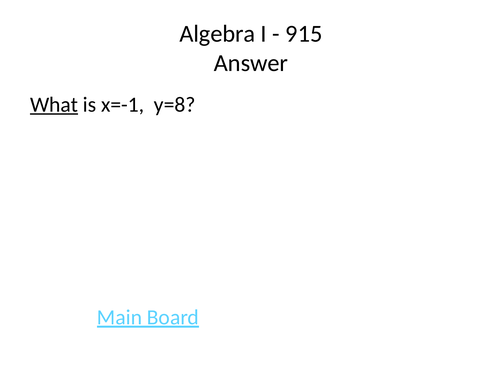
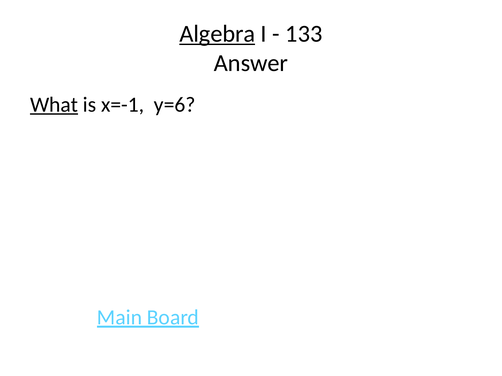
Algebra underline: none -> present
915: 915 -> 133
y=8: y=8 -> y=6
